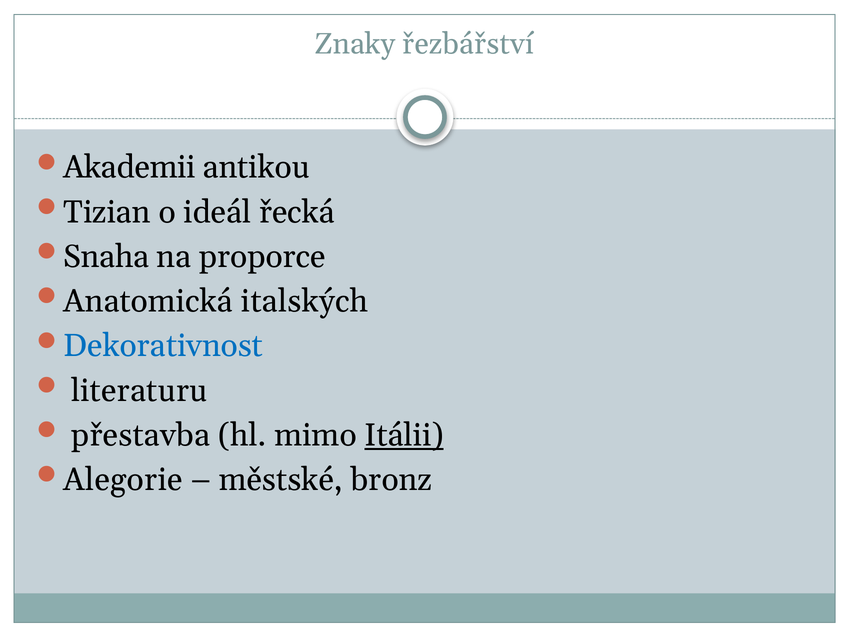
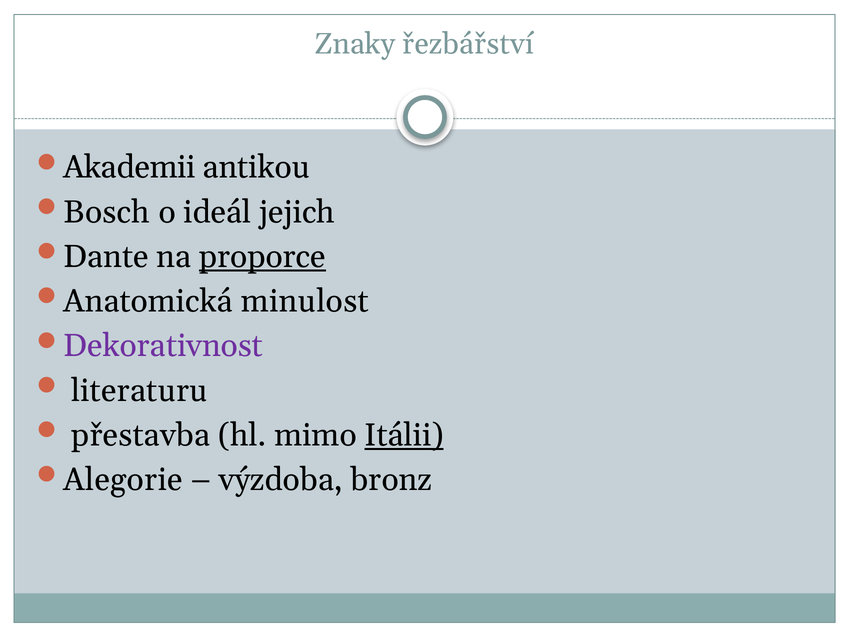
Tizian: Tizian -> Bosch
řecká: řecká -> jejich
Snaha: Snaha -> Dante
proporce underline: none -> present
italských: italských -> minulost
Dekorativnost colour: blue -> purple
městské: městské -> výzdoba
